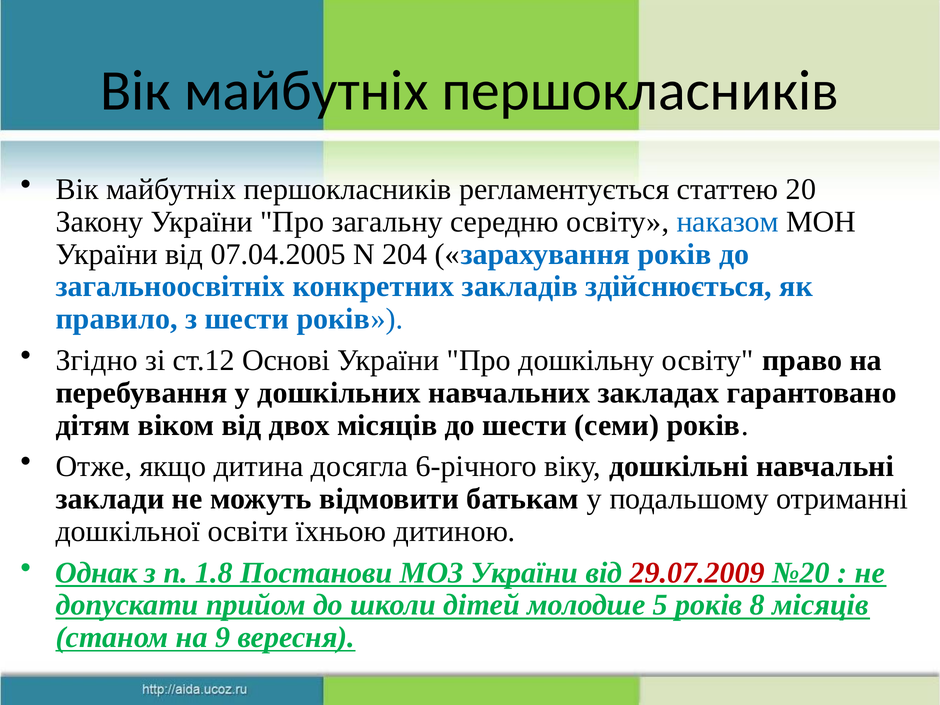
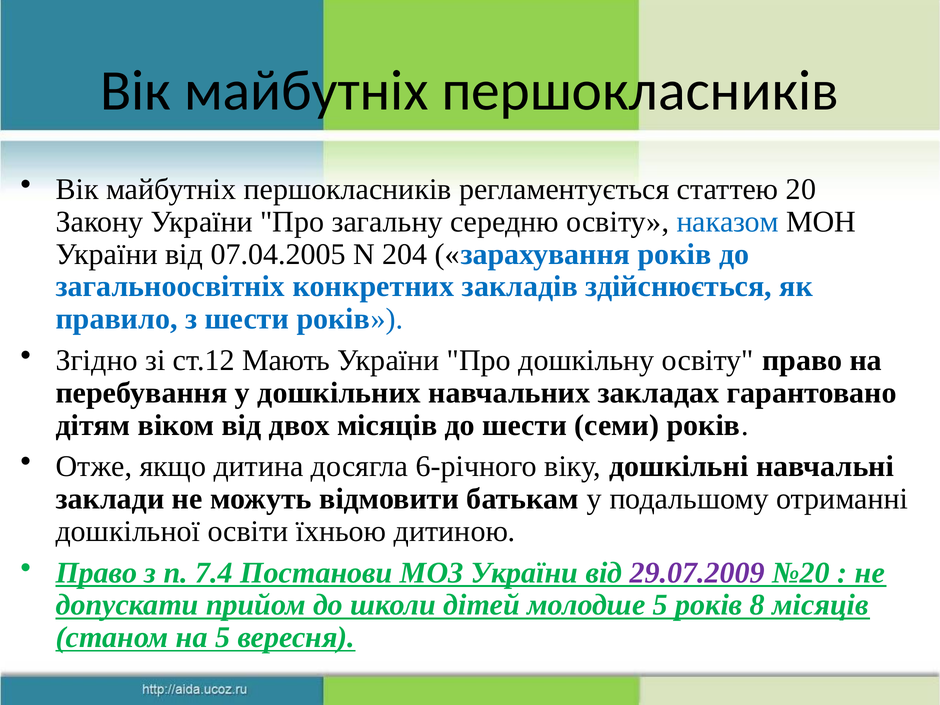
Основі: Основі -> Мають
Однак at (96, 573): Однак -> Право
1.8: 1.8 -> 7.4
29.07.2009 colour: red -> purple
на 9: 9 -> 5
